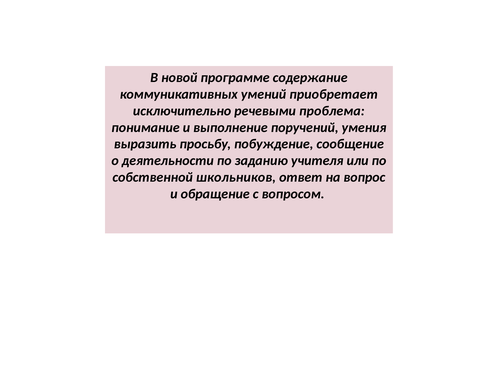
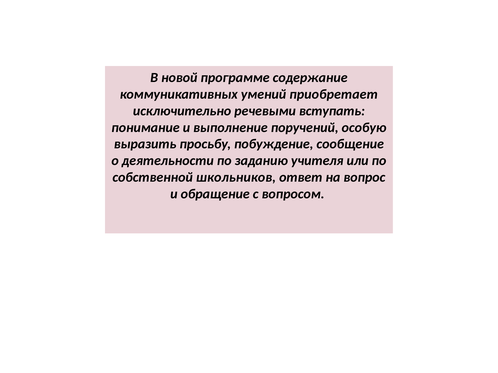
проблема: проблема -> вступать
умения: умения -> особую
